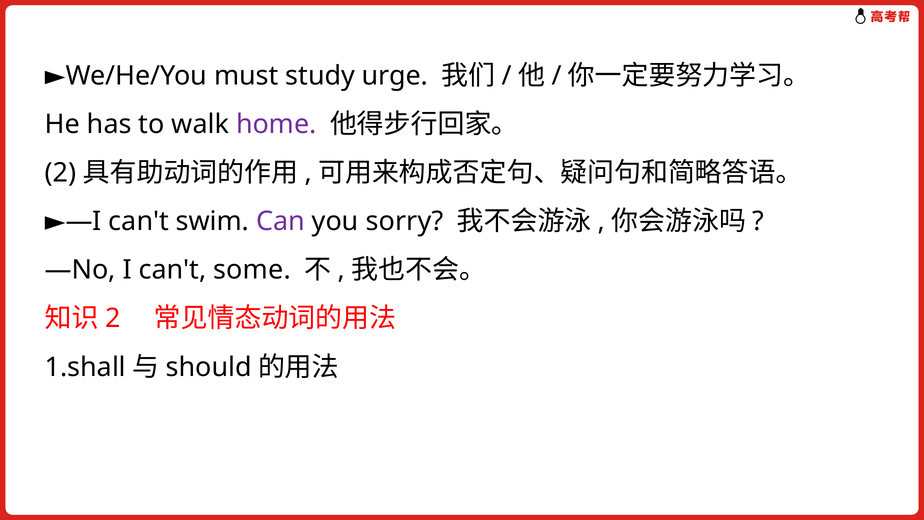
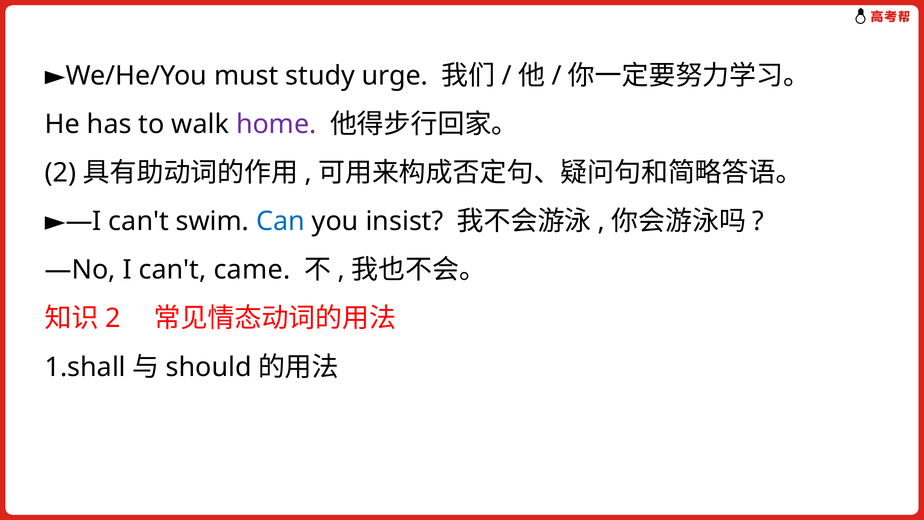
Can colour: purple -> blue
sorry: sorry -> insist
some: some -> came
